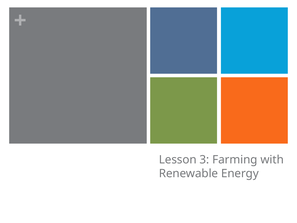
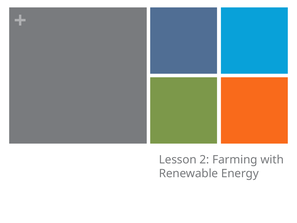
3: 3 -> 2
